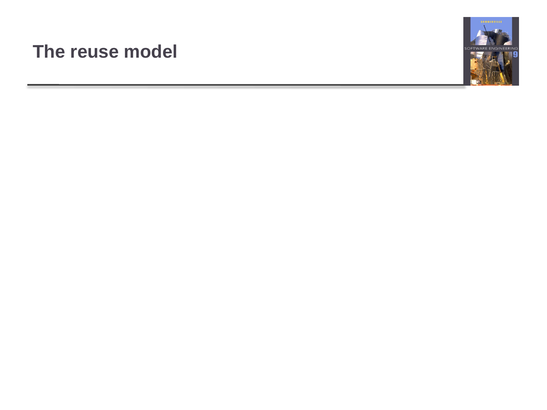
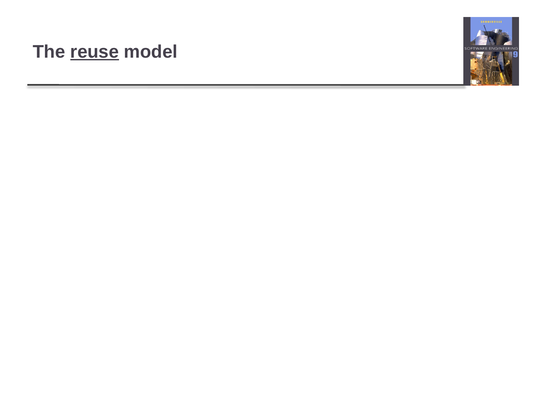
reuse at (95, 52) underline: none -> present
